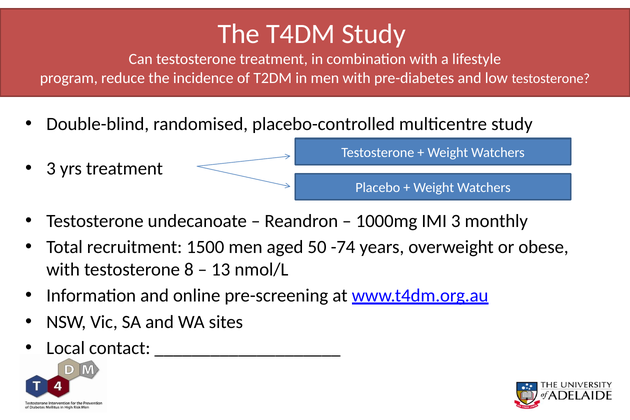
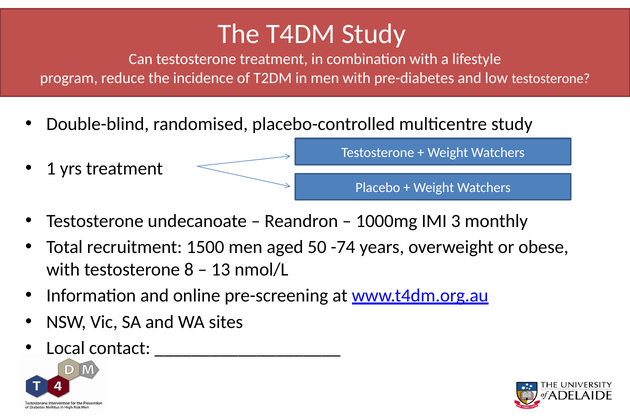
3 at (51, 168): 3 -> 1
